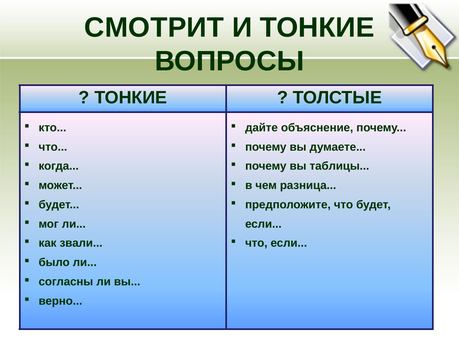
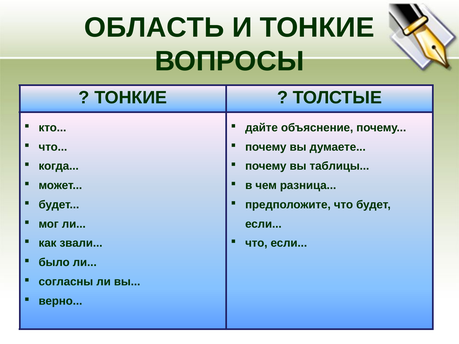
СМОТРИТ: СМОТРИТ -> ОБЛАСТЬ
